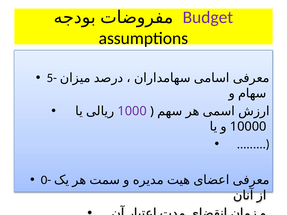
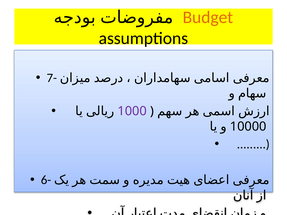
Budget colour: purple -> orange
5-: 5- -> 7-
0-: 0- -> 6-
